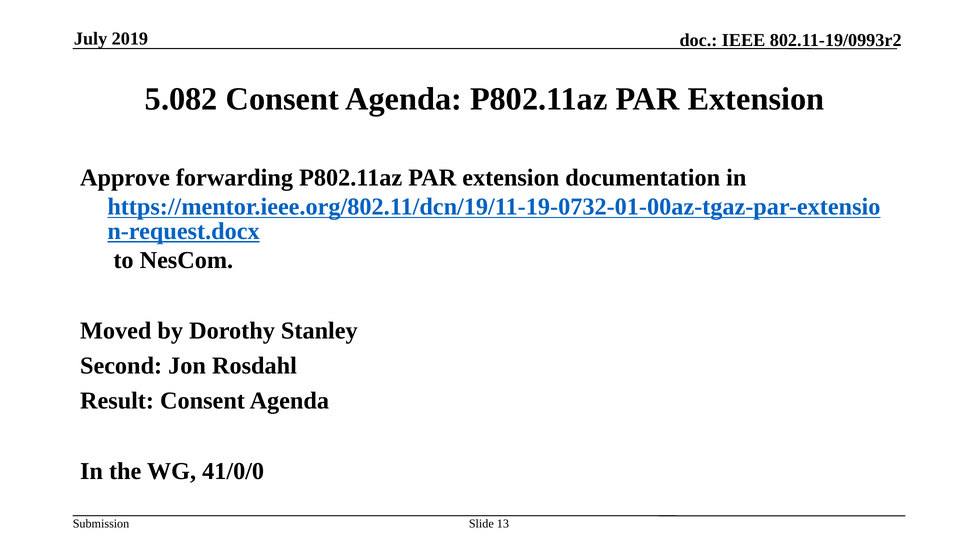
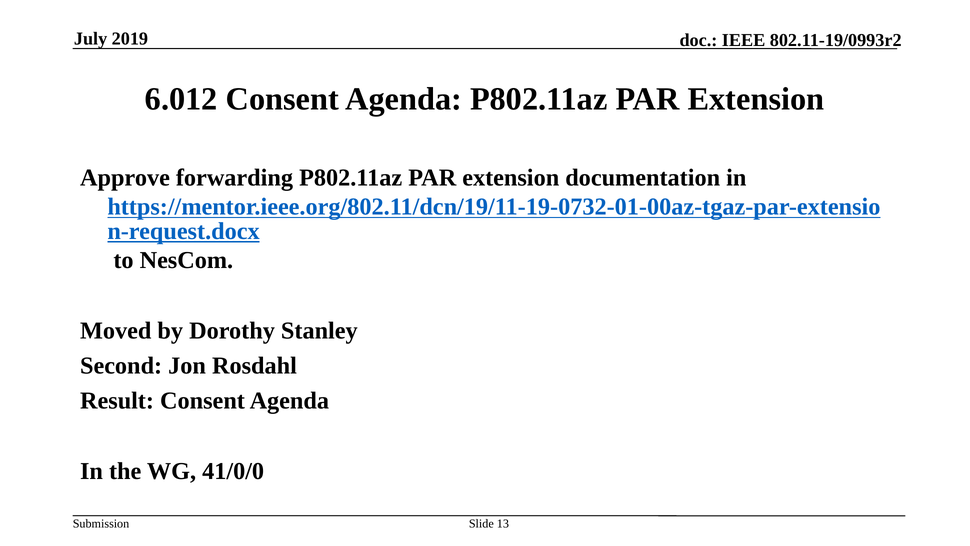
5.082: 5.082 -> 6.012
